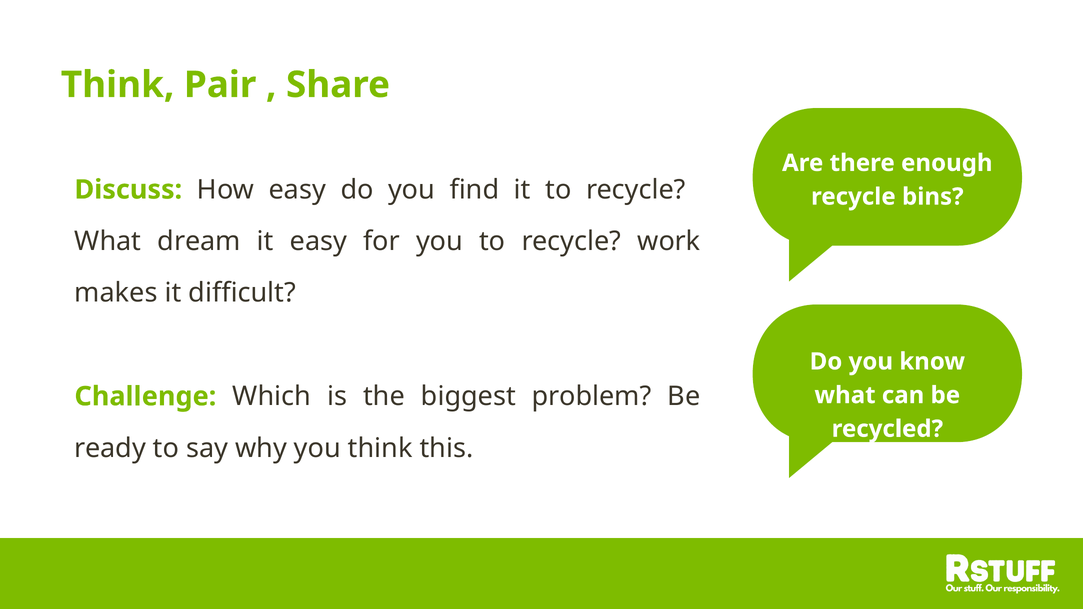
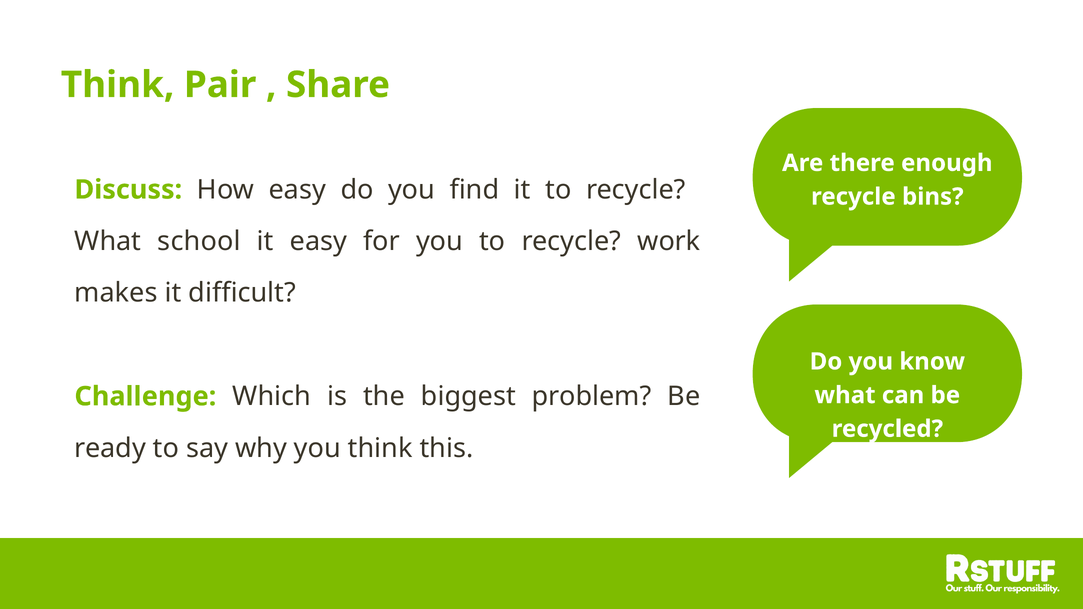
dream: dream -> school
